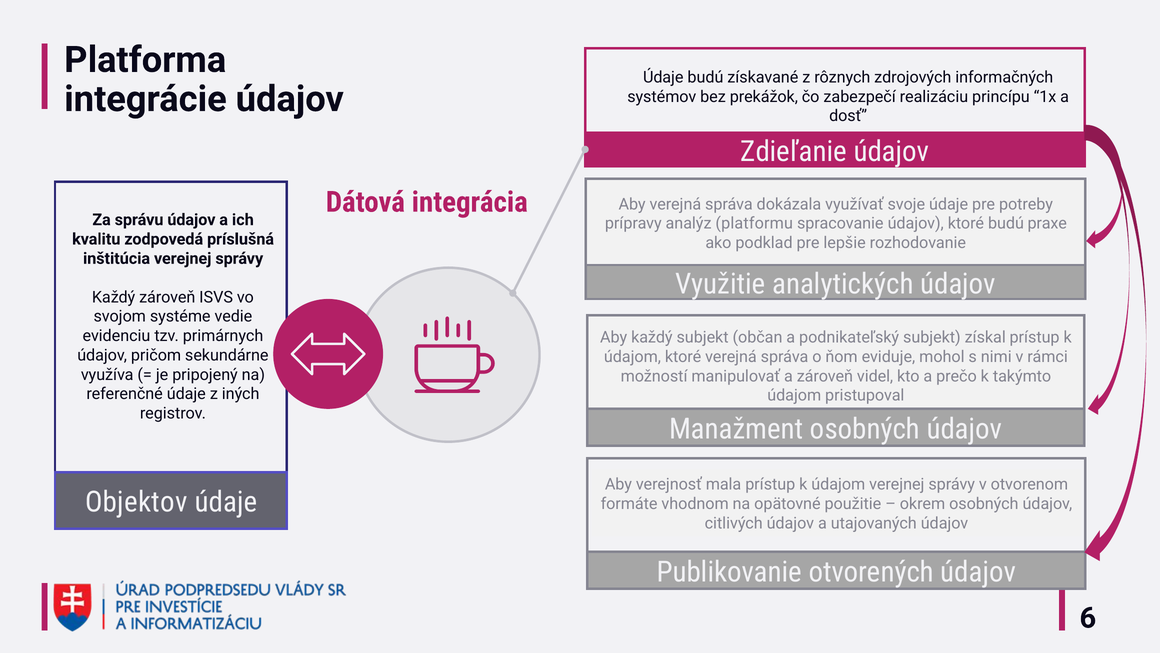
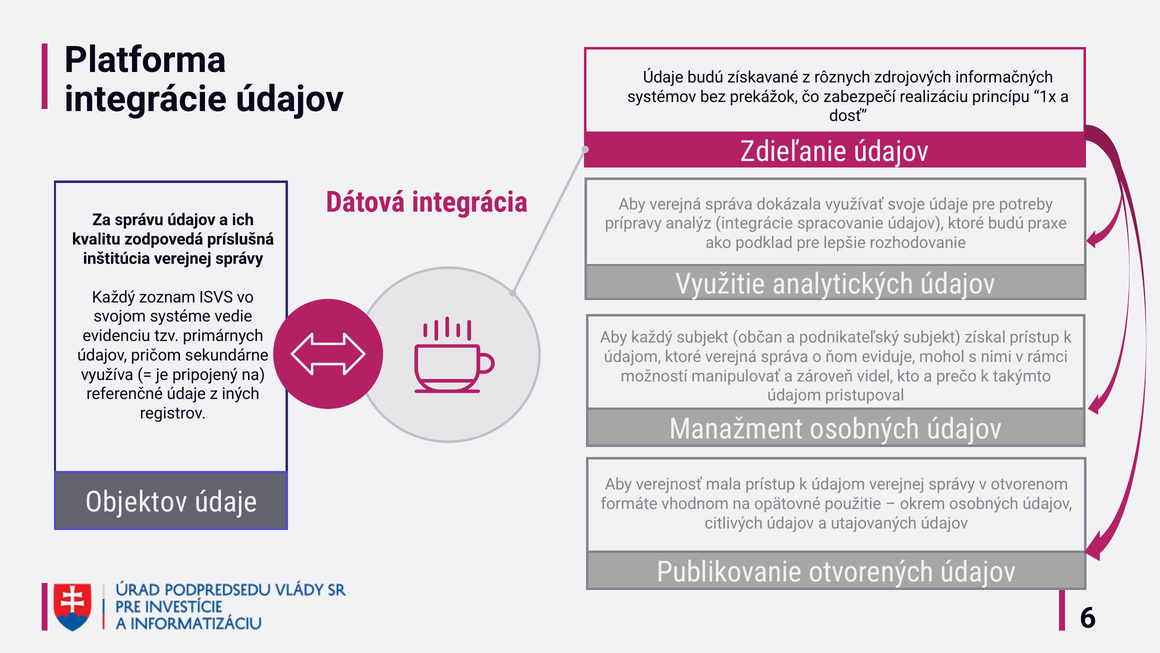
analýz platformu: platformu -> integrácie
Každý zároveň: zároveň -> zoznam
